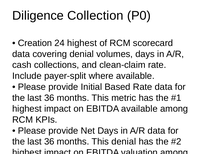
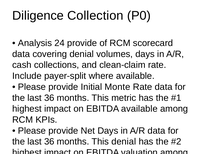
Creation: Creation -> Analysis
24 highest: highest -> provide
Based: Based -> Monte
